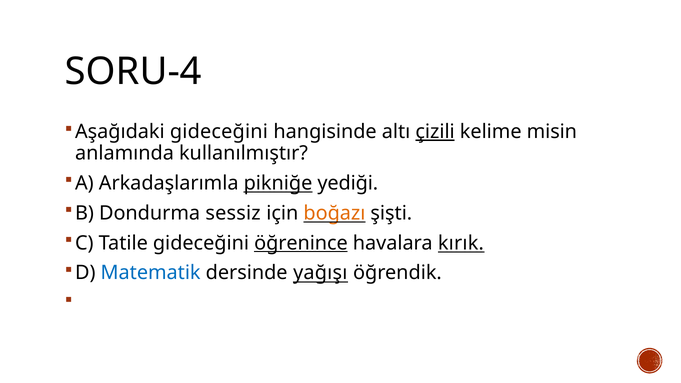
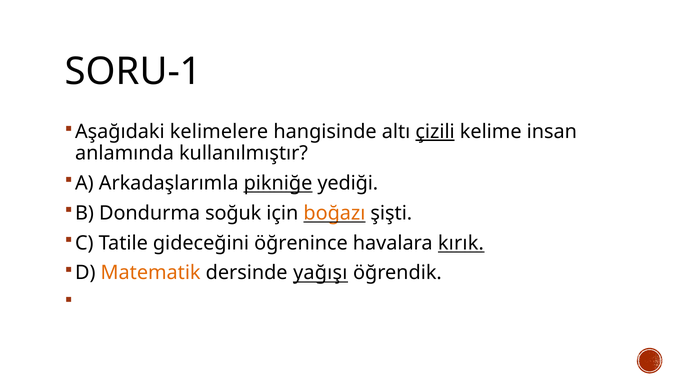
SORU-4: SORU-4 -> SORU-1
Aşağıdaki gideceğini: gideceğini -> kelimelere
misin: misin -> insan
sessiz: sessiz -> soğuk
öğrenince underline: present -> none
Matematik colour: blue -> orange
